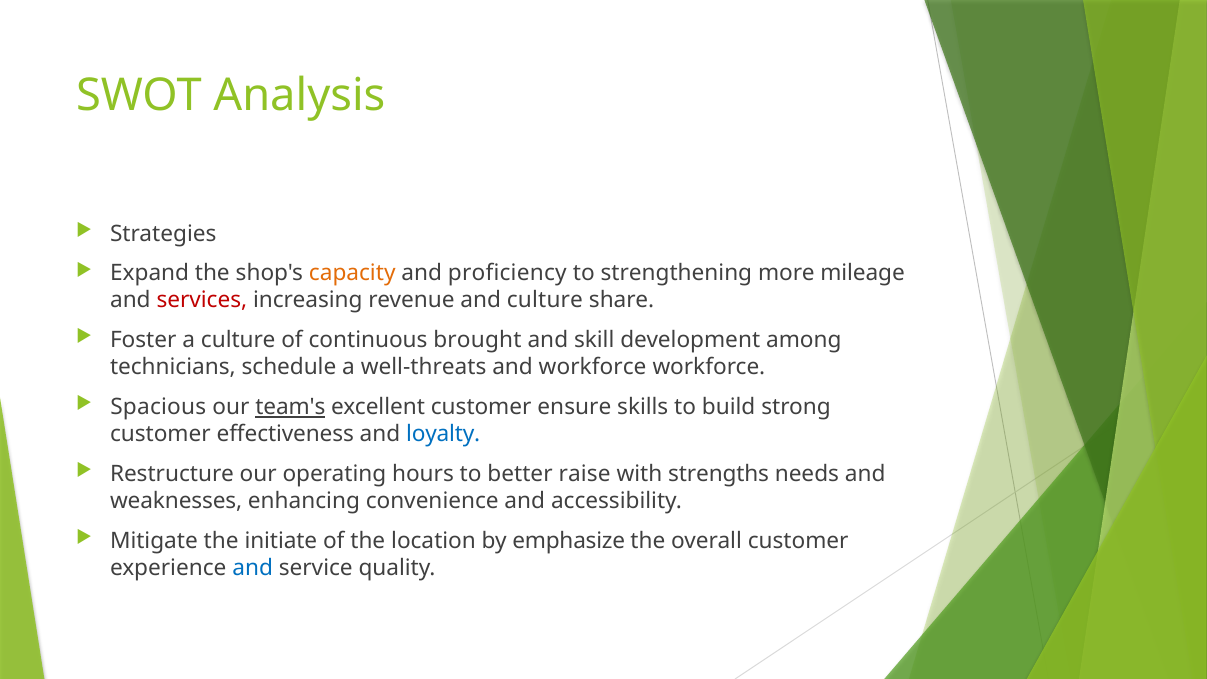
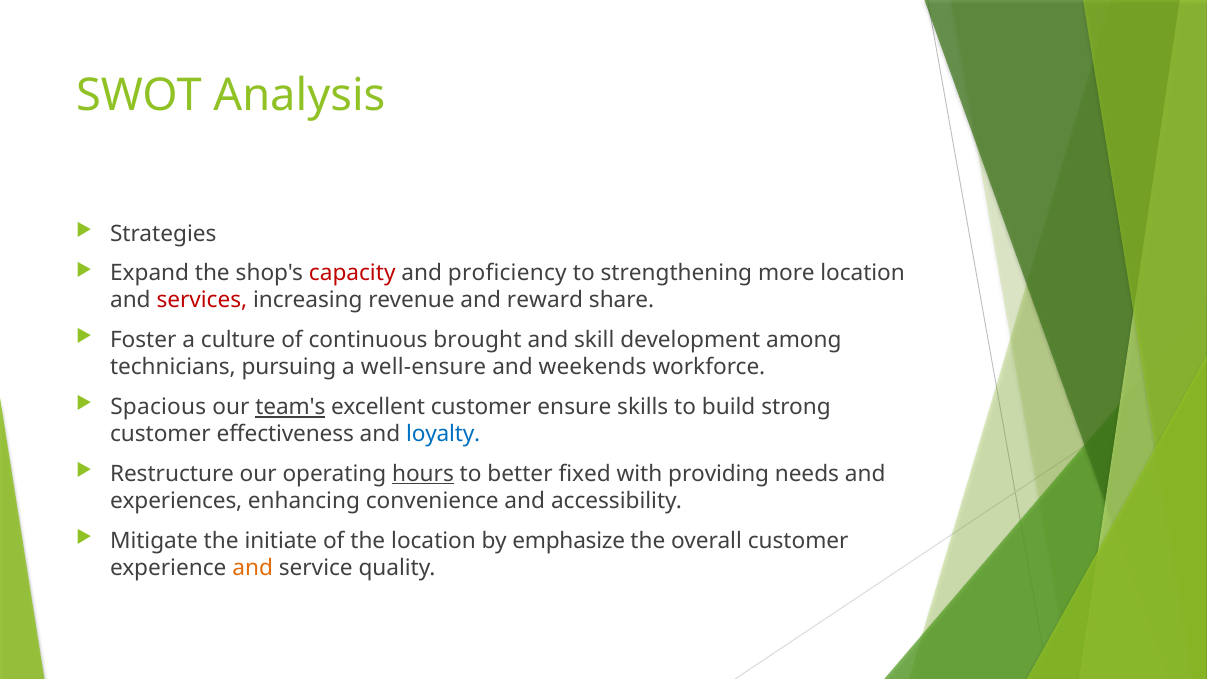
capacity colour: orange -> red
more mileage: mileage -> location
and culture: culture -> reward
schedule: schedule -> pursuing
well-threats: well-threats -> well-ensure
and workforce: workforce -> weekends
hours underline: none -> present
raise: raise -> fixed
strengths: strengths -> providing
weaknesses: weaknesses -> experiences
and at (253, 568) colour: blue -> orange
